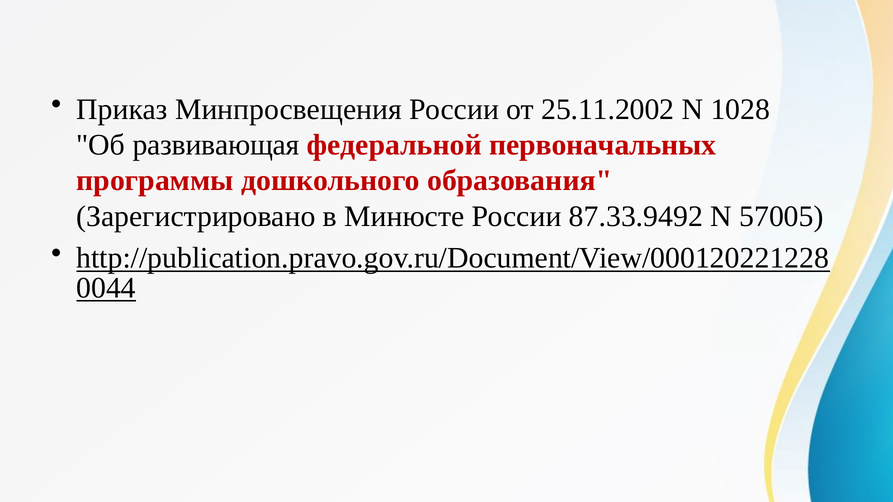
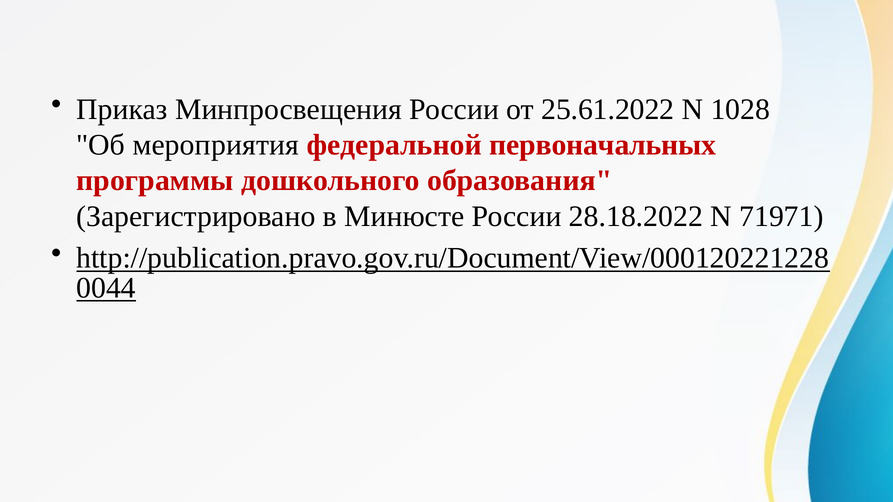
25.11.2002: 25.11.2002 -> 25.61.2022
развивающая: развивающая -> мероприятия
87.33.9492: 87.33.9492 -> 28.18.2022
57005: 57005 -> 71971
